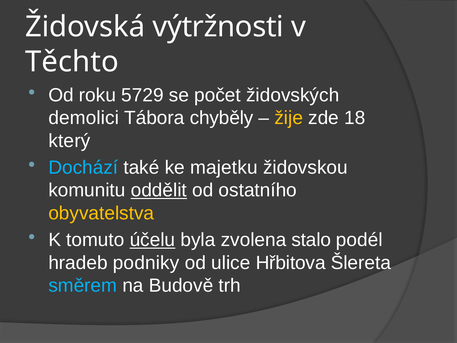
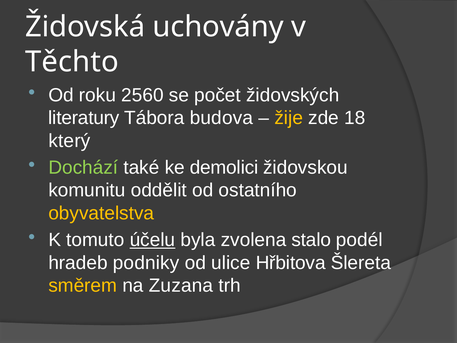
výtržnosti: výtržnosti -> uchovány
5729: 5729 -> 2560
demolici: demolici -> literatury
chyběly: chyběly -> budova
Dochází colour: light blue -> light green
majetku: majetku -> demolici
oddělit underline: present -> none
směrem colour: light blue -> yellow
Budově: Budově -> Zuzana
